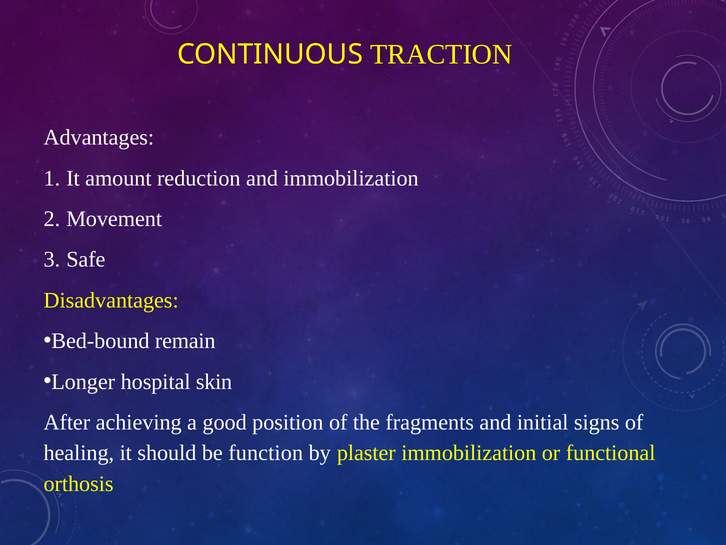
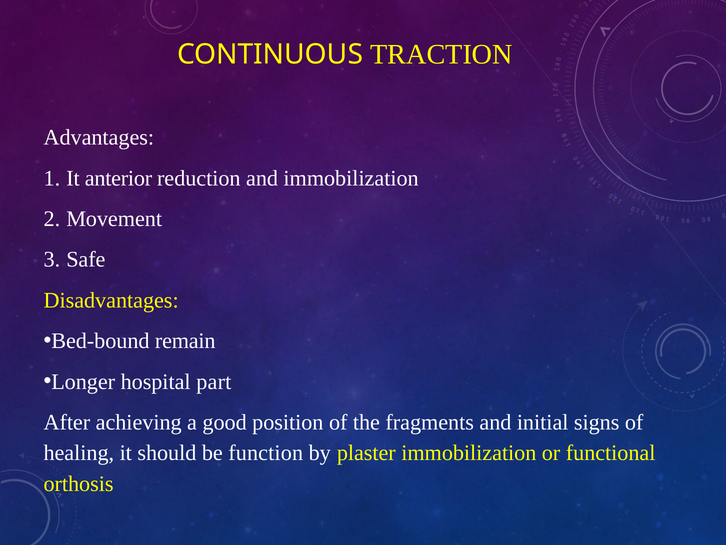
amount: amount -> anterior
skin: skin -> part
